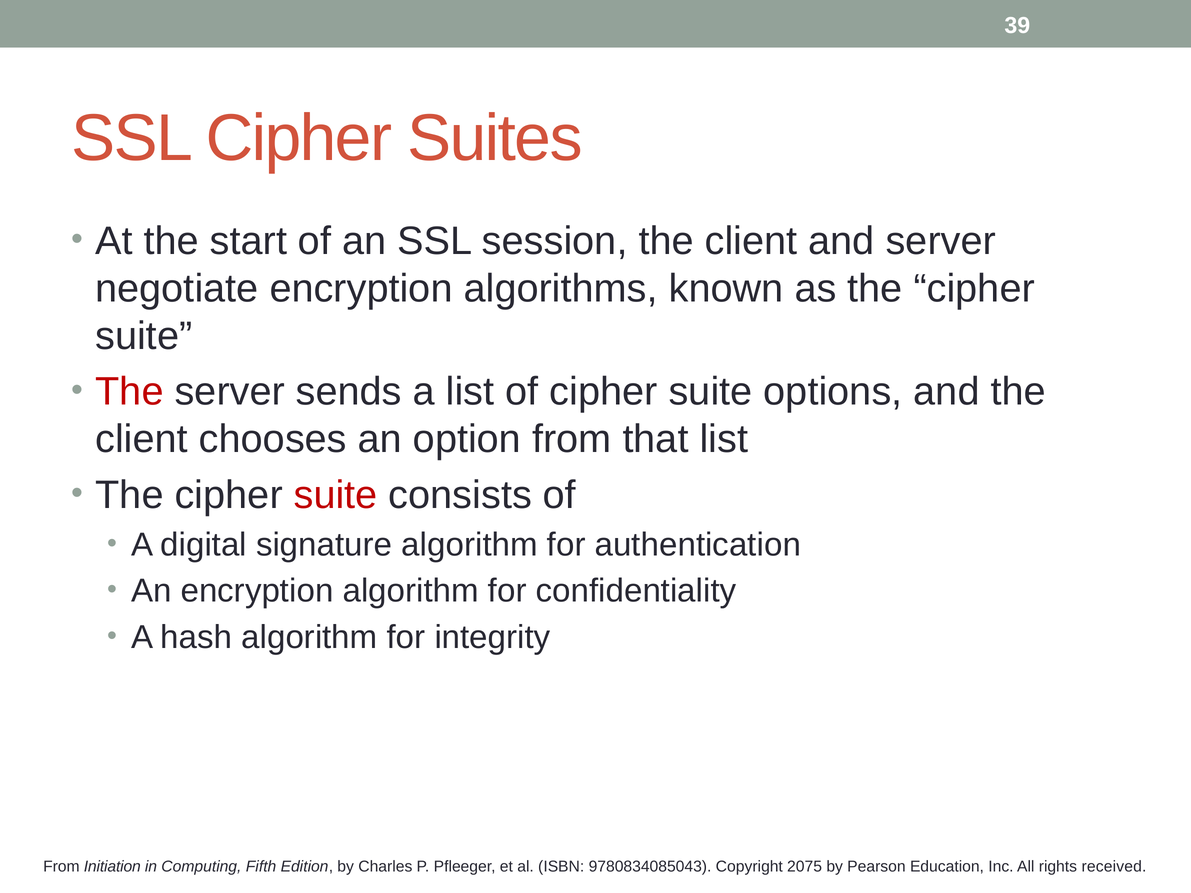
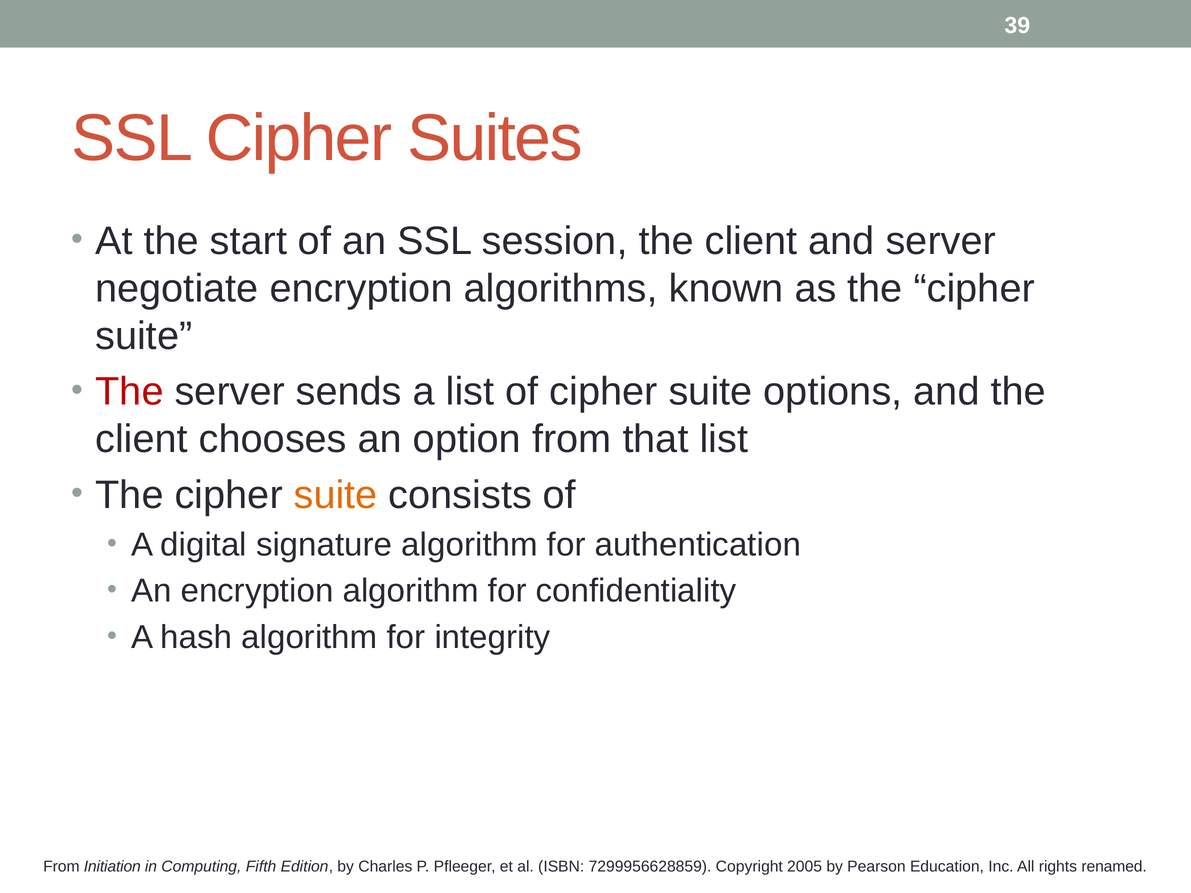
suite at (336, 495) colour: red -> orange
9780834085043: 9780834085043 -> 7299956628859
2075: 2075 -> 2005
received: received -> renamed
